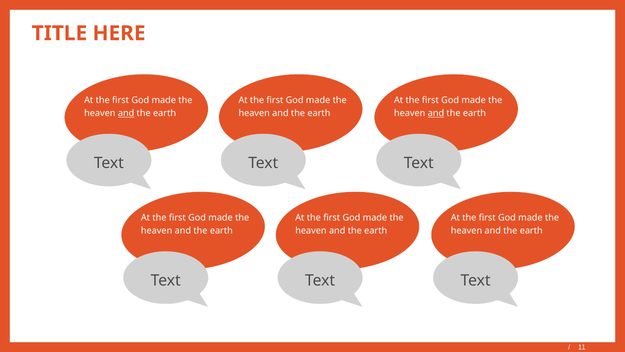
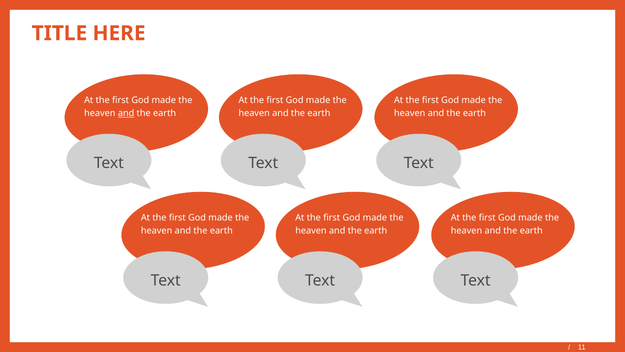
and at (436, 113) underline: present -> none
